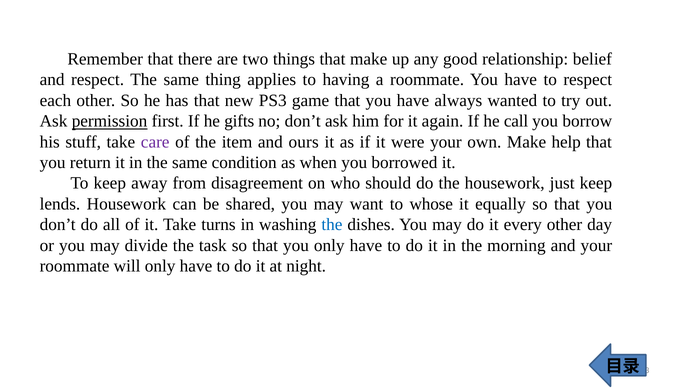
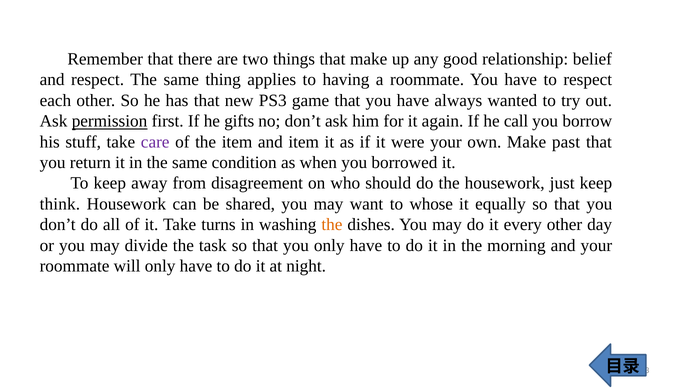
and ours: ours -> item
help: help -> past
lends: lends -> think
the at (332, 224) colour: blue -> orange
